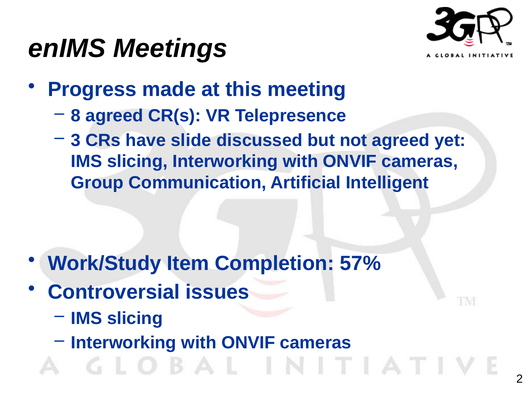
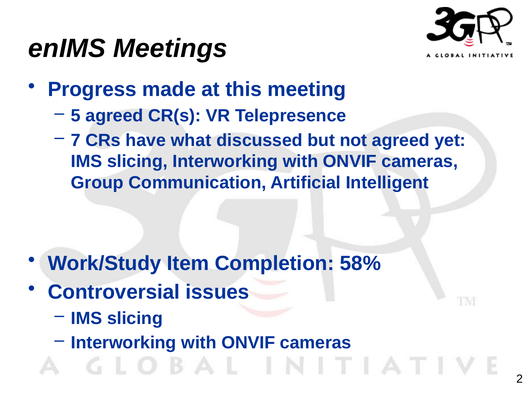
8: 8 -> 5
3: 3 -> 7
slide: slide -> what
57%: 57% -> 58%
